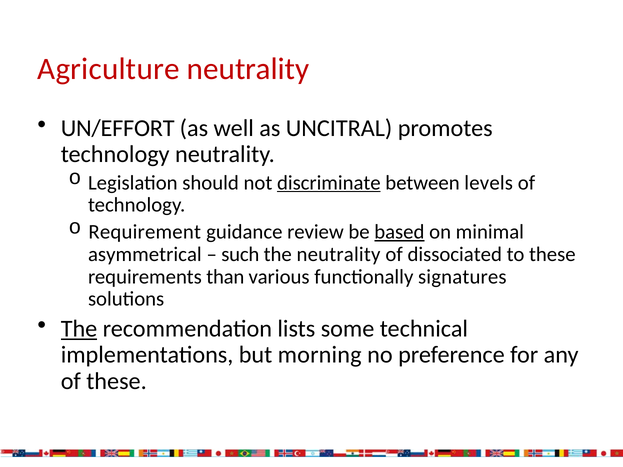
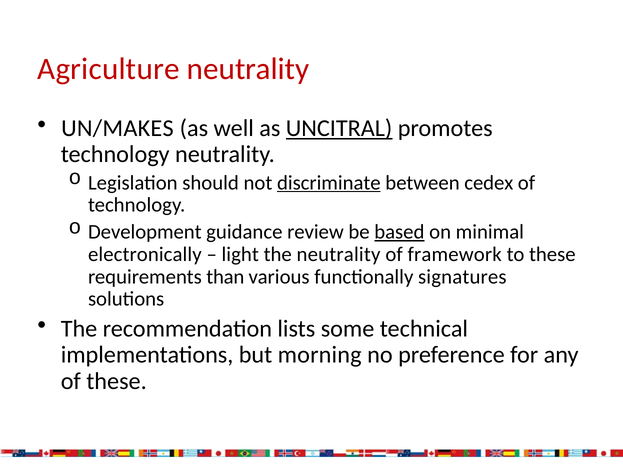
UN/EFFORT: UN/EFFORT -> UN/MAKES
UNCITRAL underline: none -> present
levels: levels -> cedex
Requirement: Requirement -> Development
asymmetrical: asymmetrical -> electronically
such: such -> light
dissociated: dissociated -> framework
The at (79, 329) underline: present -> none
